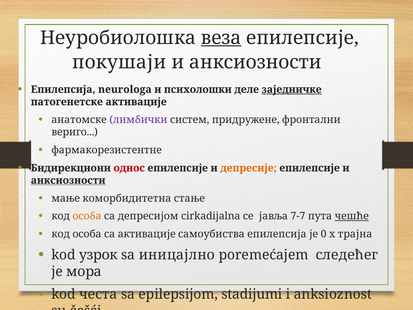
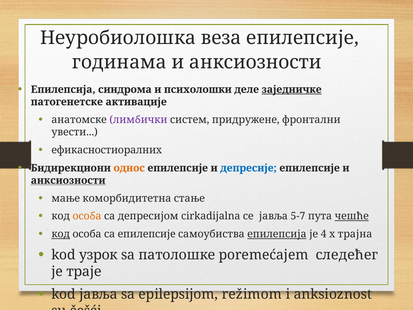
веза underline: present -> none
покушаји: покушаји -> годинама
neurologa: neurologa -> синдрома
вериго: вериго -> увести
фармакорeзистeнтнe: фармакорeзистeнтнe -> ефикасностиоралних
однос colour: red -> orange
депресије colour: orange -> blue
7-7: 7-7 -> 5-7
код at (61, 234) underline: none -> present
са активације: активације -> епилепсијe
епилепсија at (277, 234) underline: none -> present
0: 0 -> 4
иницајлно: иницајлно -> патолошке
мора: мора -> траје
kod честа: честа -> јавља
stadijumi: stadijumi -> režimom
